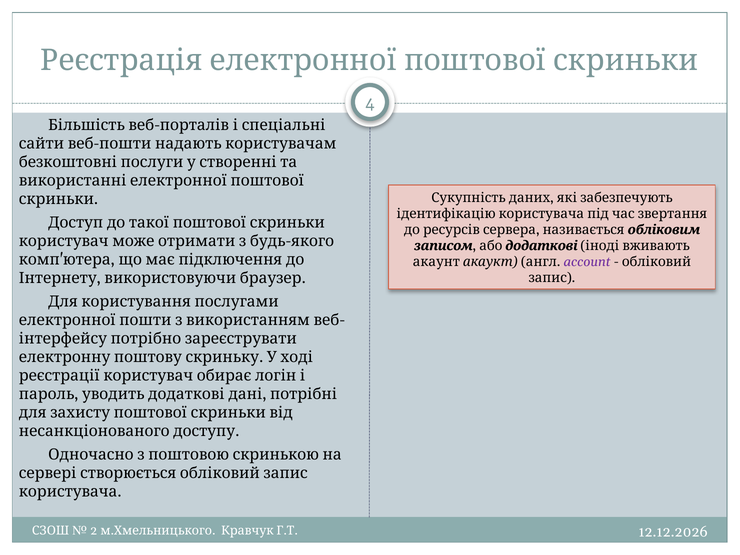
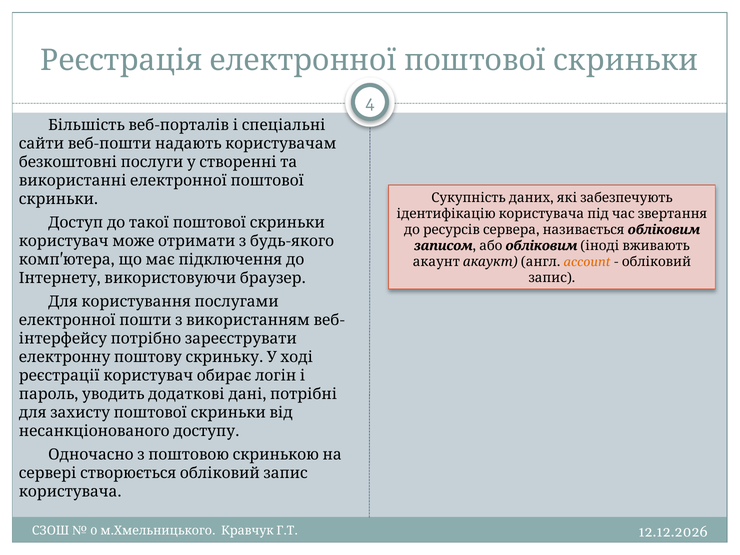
або додаткові: додаткові -> обліковим
account colour: purple -> orange
2: 2 -> 0
